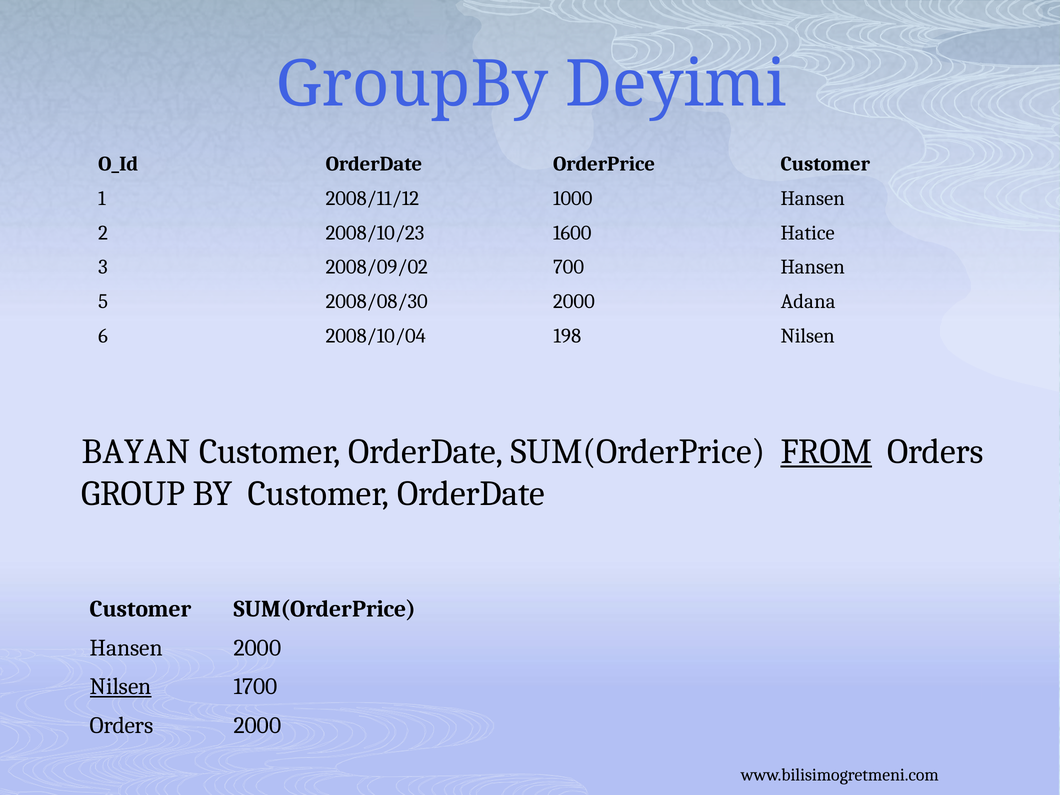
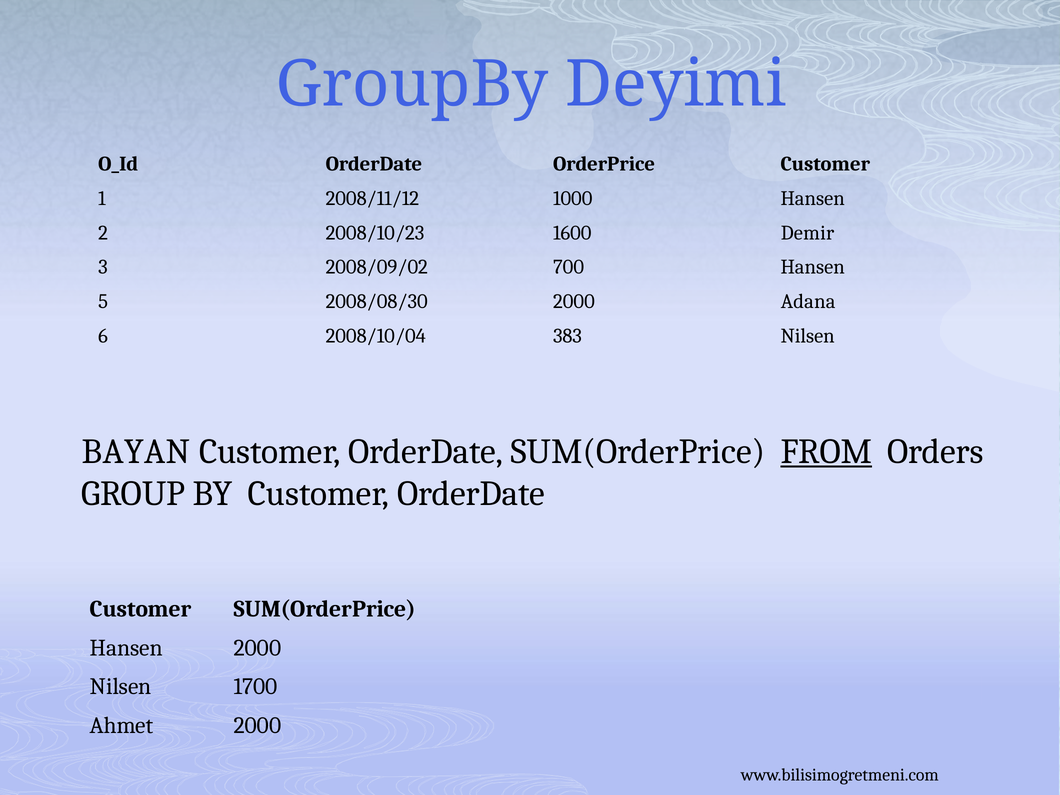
Hatice: Hatice -> Demir
198: 198 -> 383
Nilsen at (121, 687) underline: present -> none
Orders at (122, 726): Orders -> Ahmet
